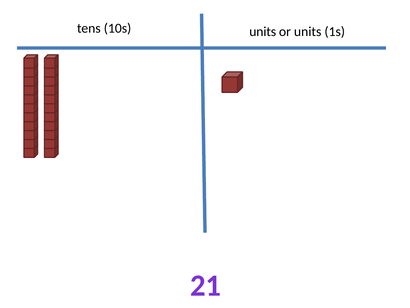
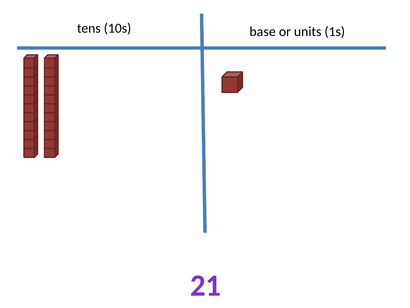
10s units: units -> base
